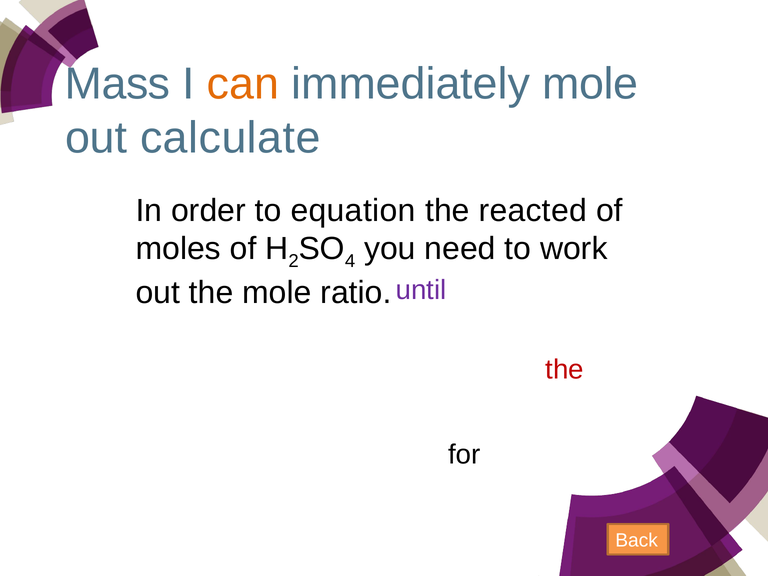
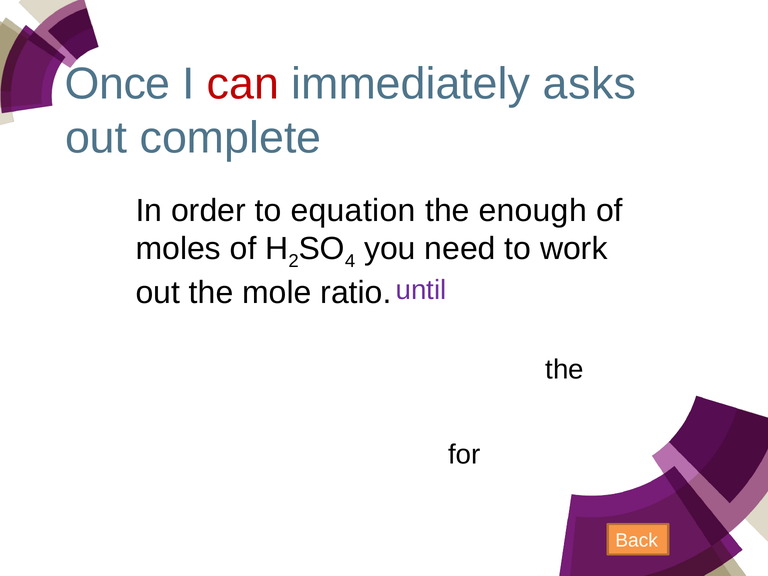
Mass at (118, 84): Mass -> Once
can colour: orange -> red
immediately mole: mole -> asks
out calculate: calculate -> complete
the reacted: reacted -> enough
the at (565, 370) colour: red -> black
